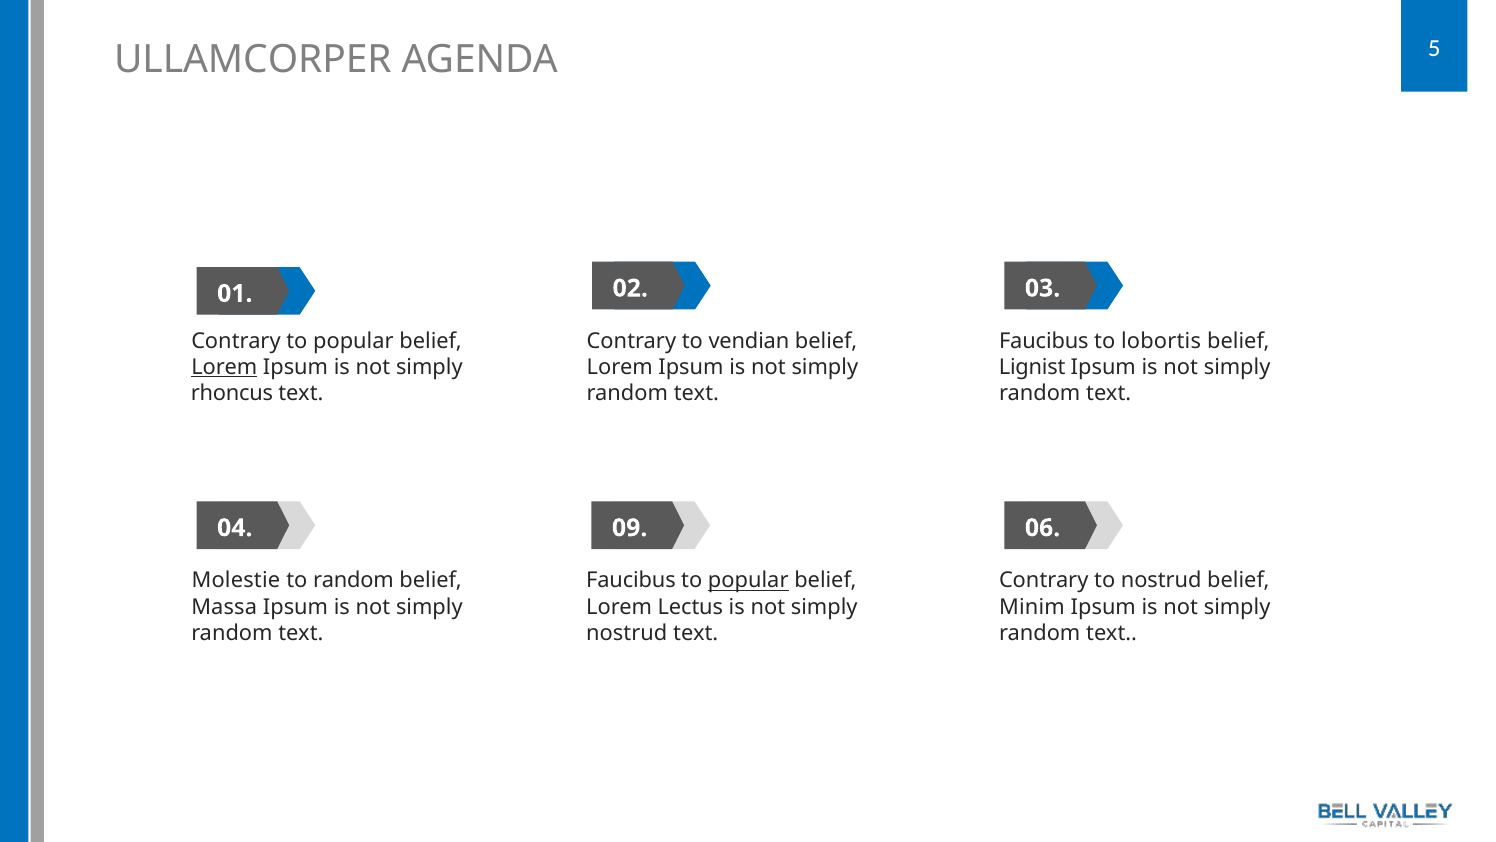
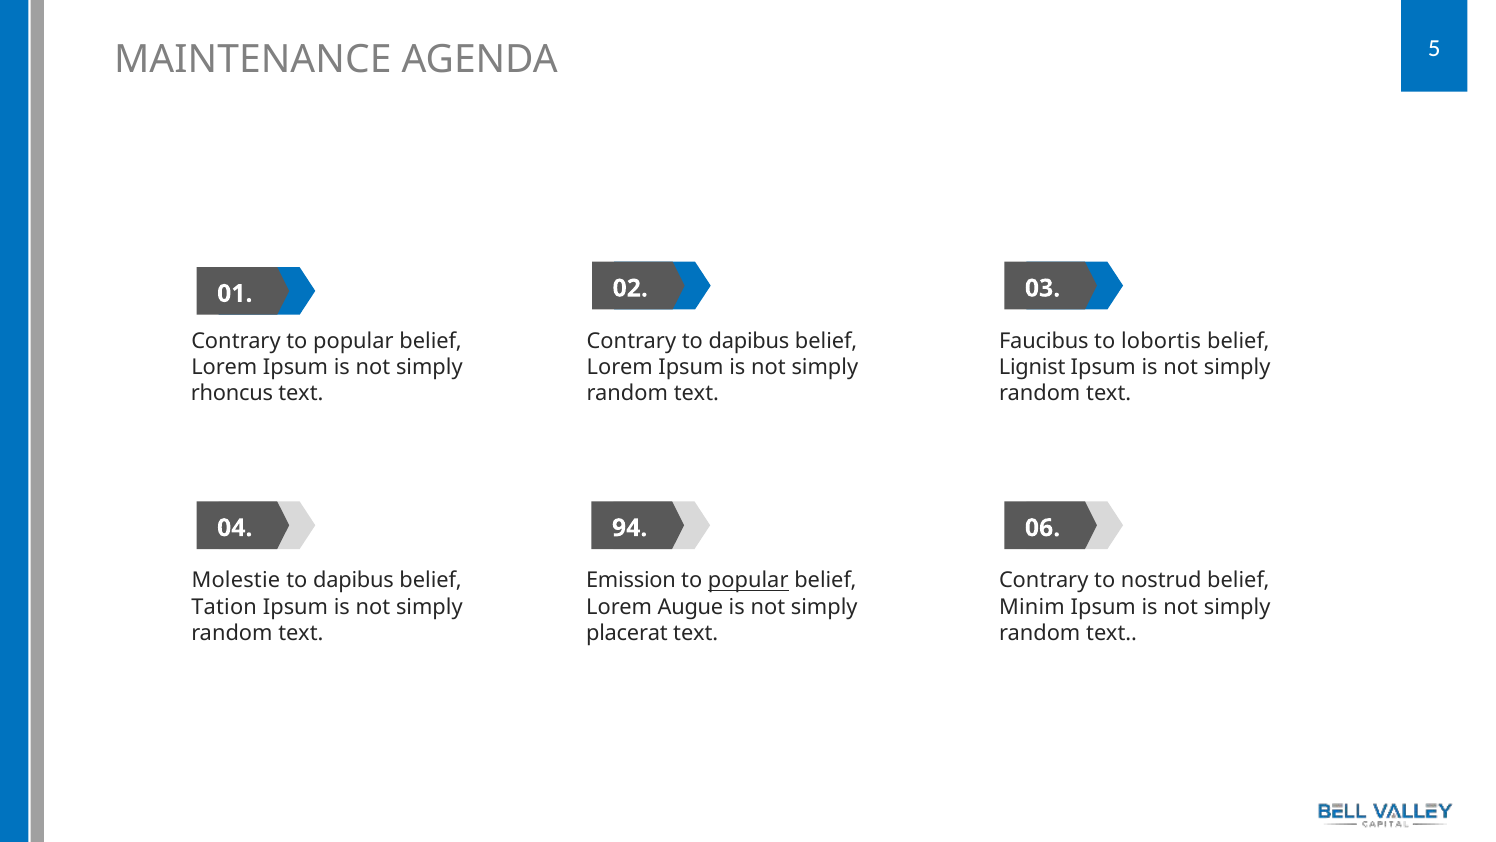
ULLAMCORPER: ULLAMCORPER -> MAINTENANCE
Contrary to vendian: vendian -> dapibus
Lorem at (224, 367) underline: present -> none
09: 09 -> 94
random at (353, 580): random -> dapibus
Faucibus at (631, 580): Faucibus -> Emission
Massa: Massa -> Tation
Lectus: Lectus -> Augue
nostrud at (627, 633): nostrud -> placerat
